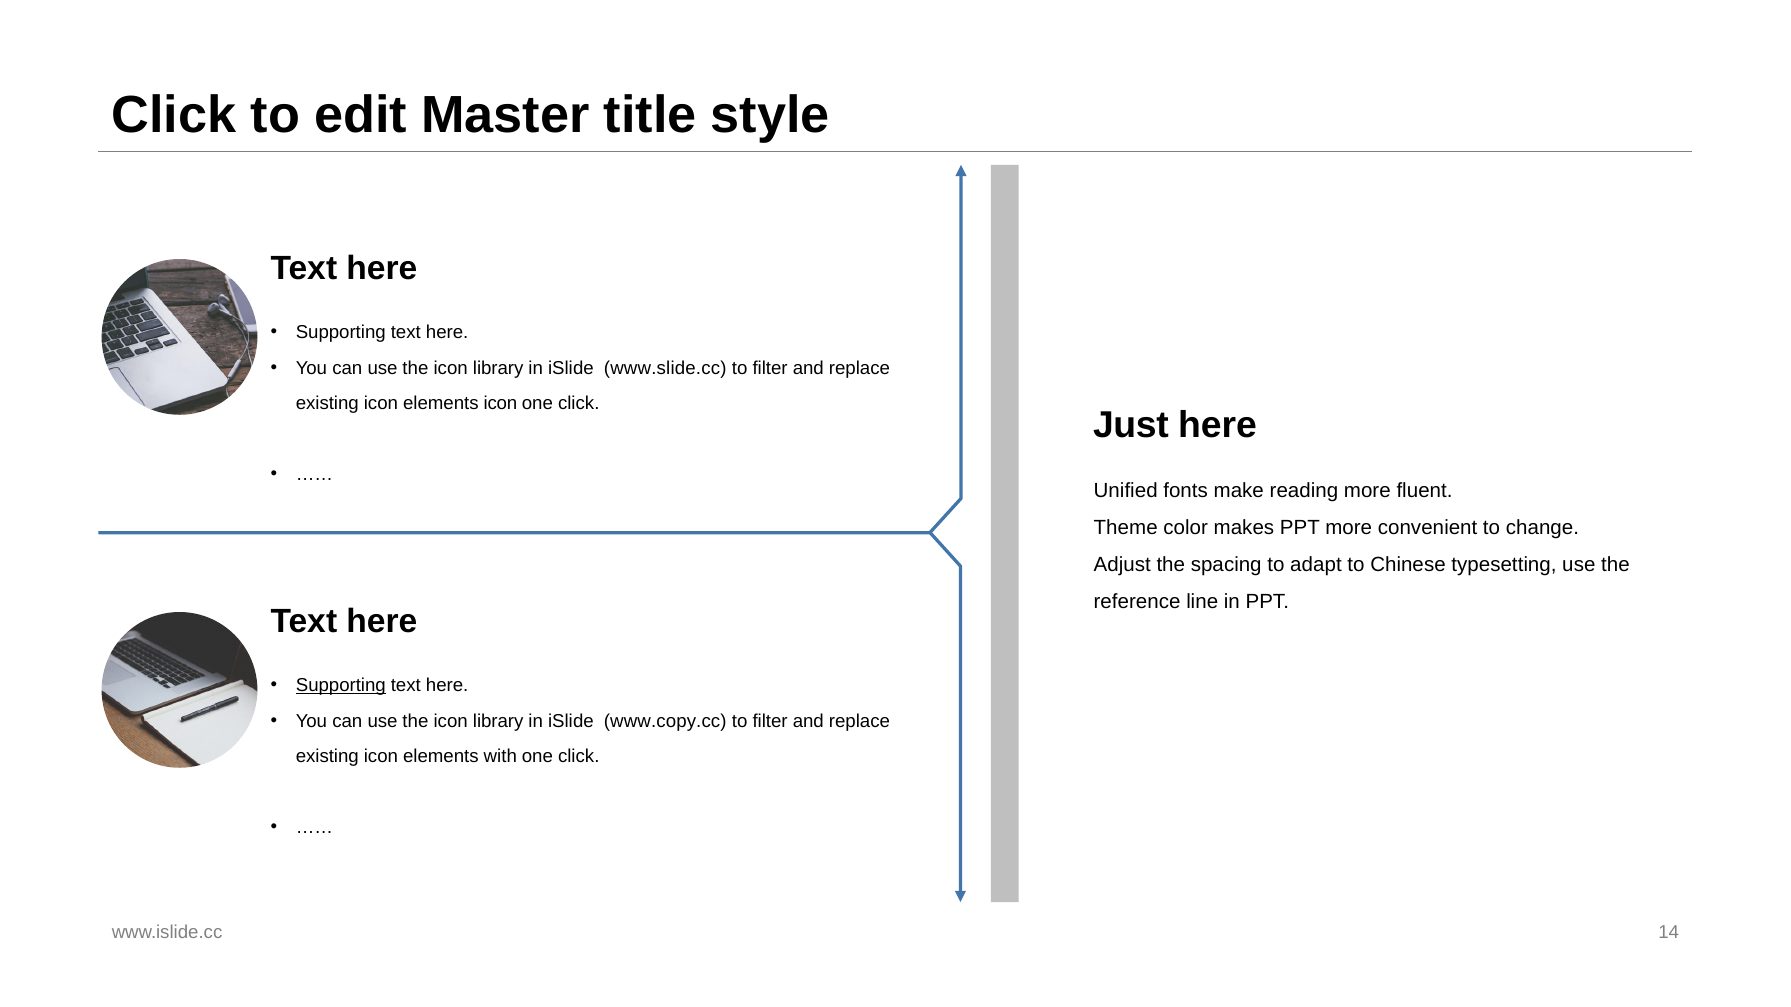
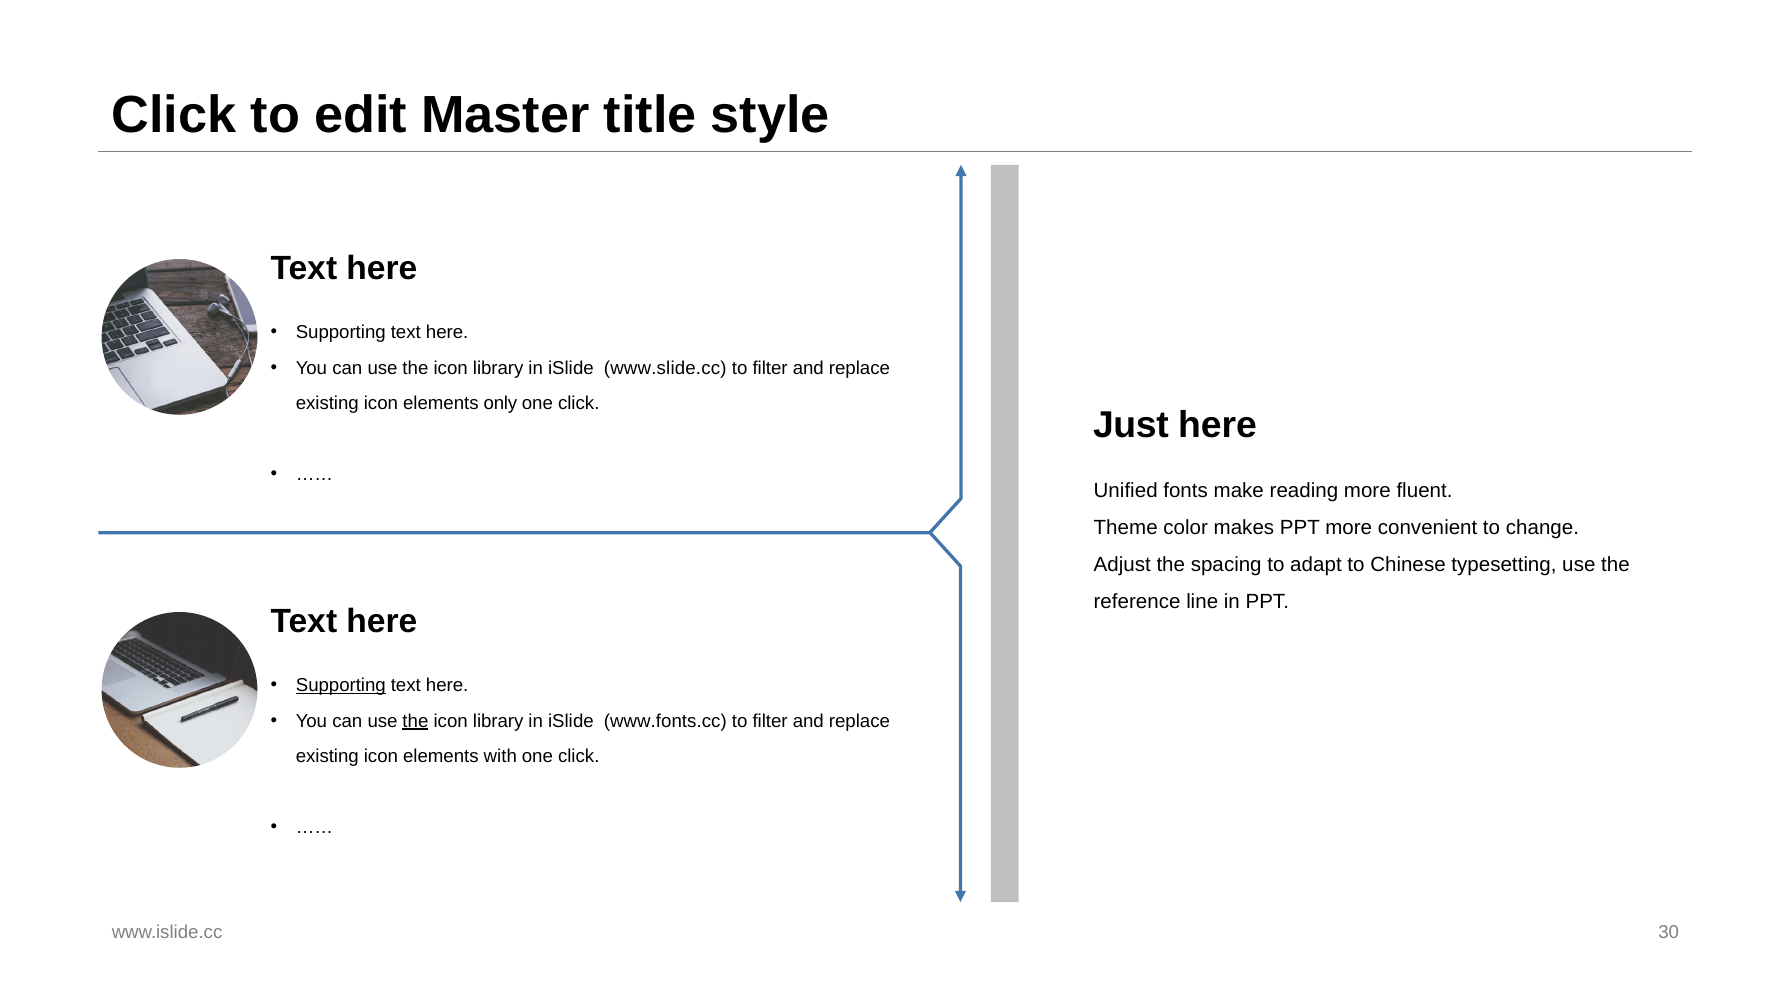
elements icon: icon -> only
the at (415, 721) underline: none -> present
www.copy.cc: www.copy.cc -> www.fonts.cc
14: 14 -> 30
